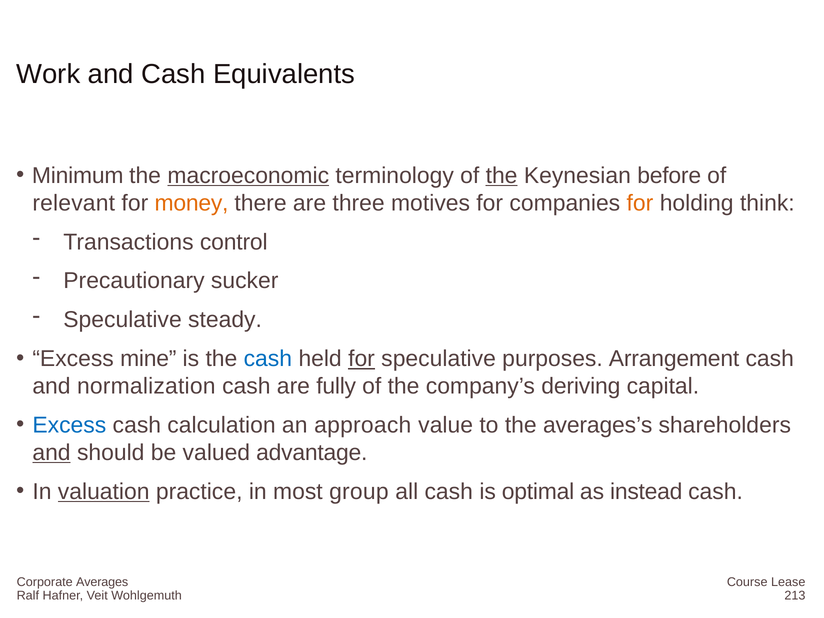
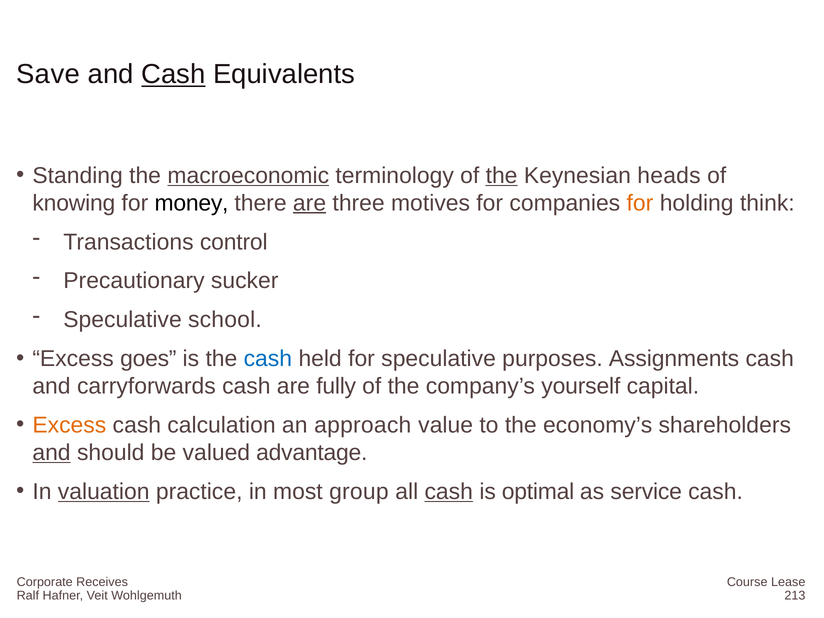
Work: Work -> Save
Cash at (173, 74) underline: none -> present
Minimum: Minimum -> Standing
before: before -> heads
relevant: relevant -> knowing
money colour: orange -> black
are at (310, 203) underline: none -> present
steady: steady -> school
mine: mine -> goes
for at (362, 359) underline: present -> none
Arrangement: Arrangement -> Assignments
normalization: normalization -> carryforwards
deriving: deriving -> yourself
Excess at (69, 425) colour: blue -> orange
averages’s: averages’s -> economy’s
cash at (449, 492) underline: none -> present
instead: instead -> service
Averages: Averages -> Receives
